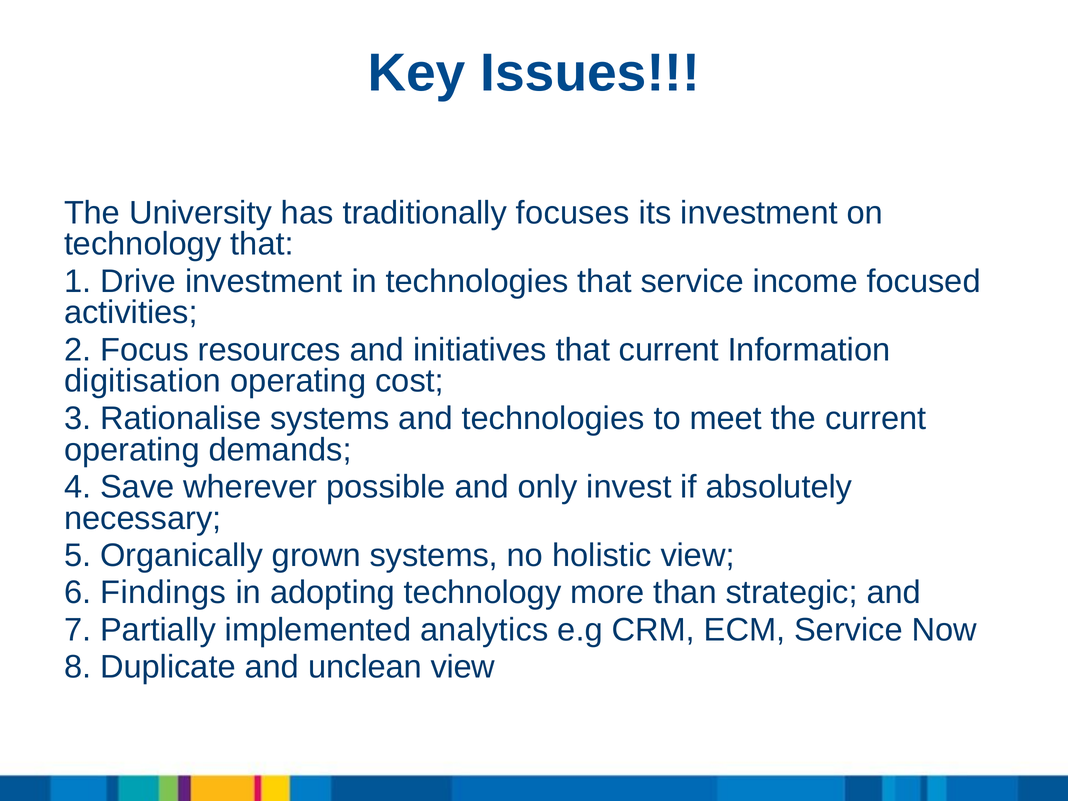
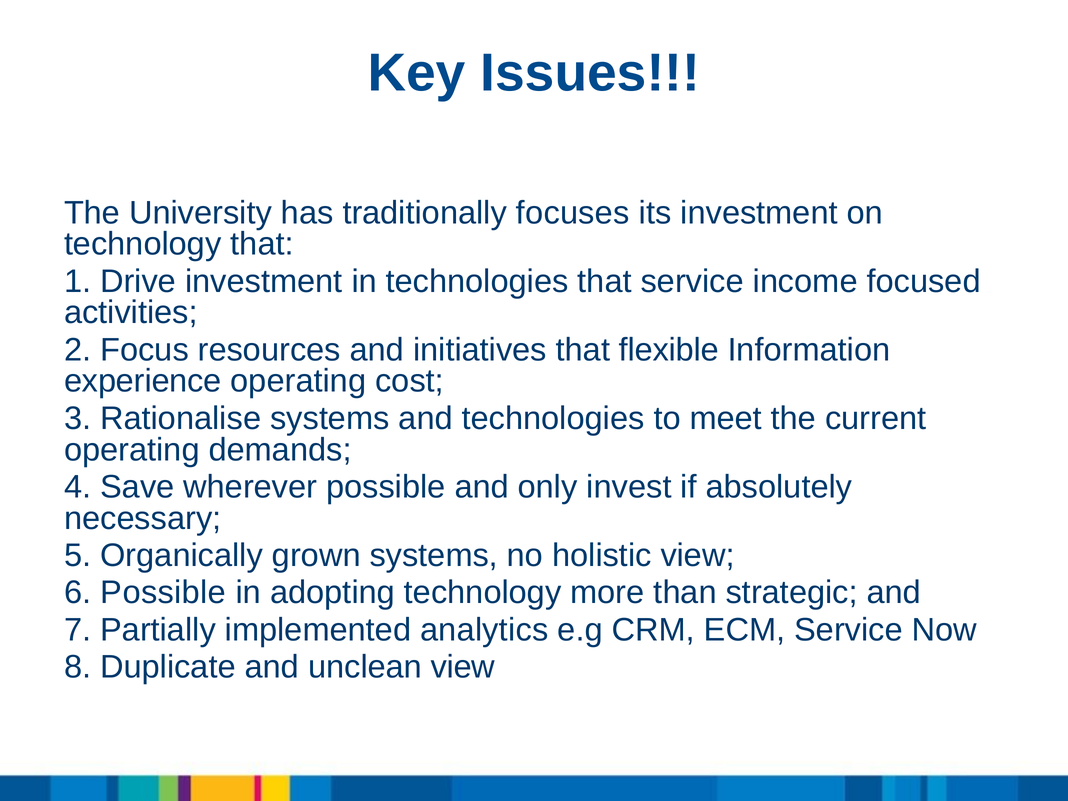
that current: current -> flexible
digitisation: digitisation -> experience
6 Findings: Findings -> Possible
